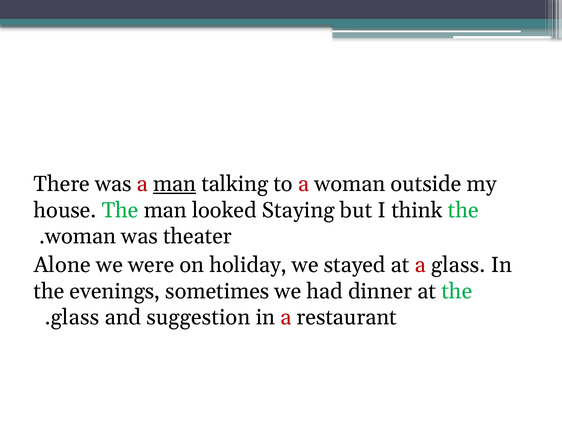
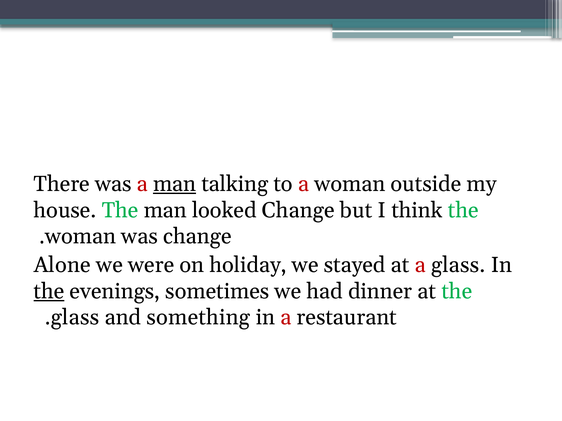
looked Staying: Staying -> Change
was theater: theater -> change
the at (49, 292) underline: none -> present
suggestion: suggestion -> something
